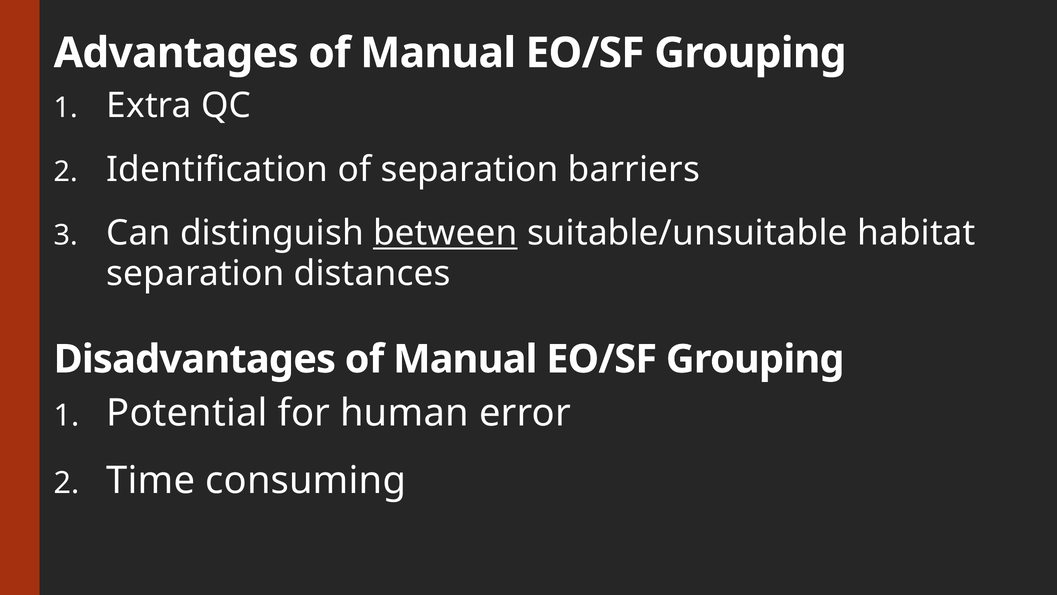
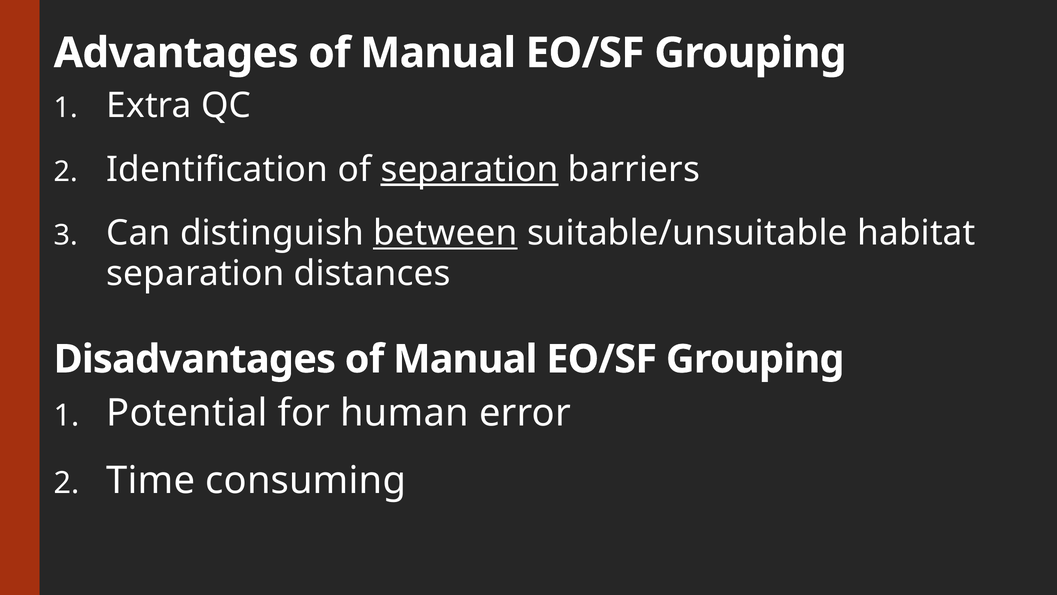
separation at (470, 169) underline: none -> present
